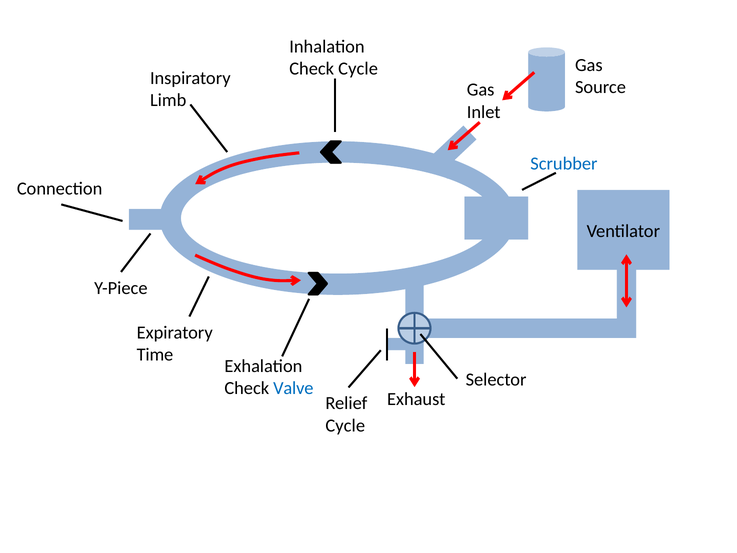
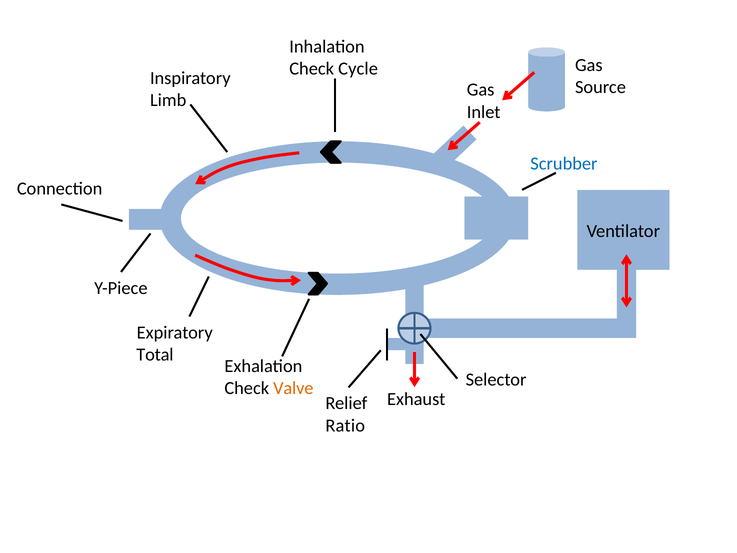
Time: Time -> Total
Valve colour: blue -> orange
Cycle at (345, 425): Cycle -> Ratio
